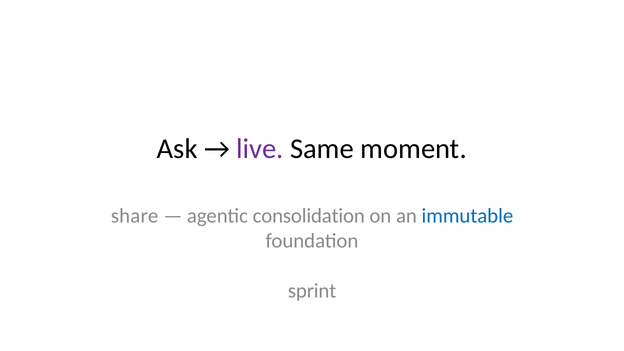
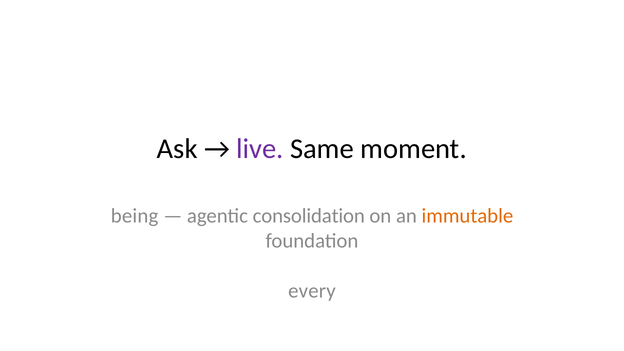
share: share -> being
immutable colour: blue -> orange
sprint: sprint -> every
